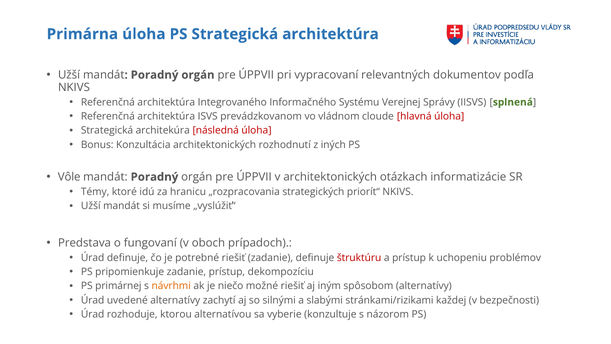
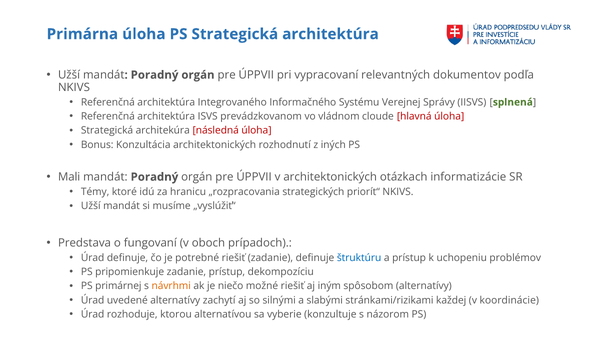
Vôle: Vôle -> Mali
štruktúru colour: red -> blue
bezpečnosti: bezpečnosti -> koordinácie
